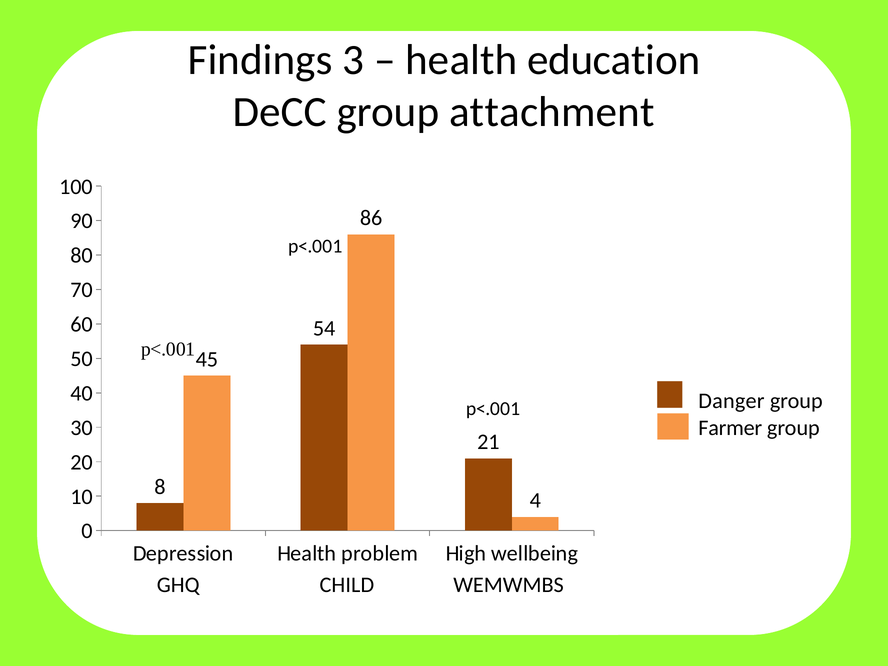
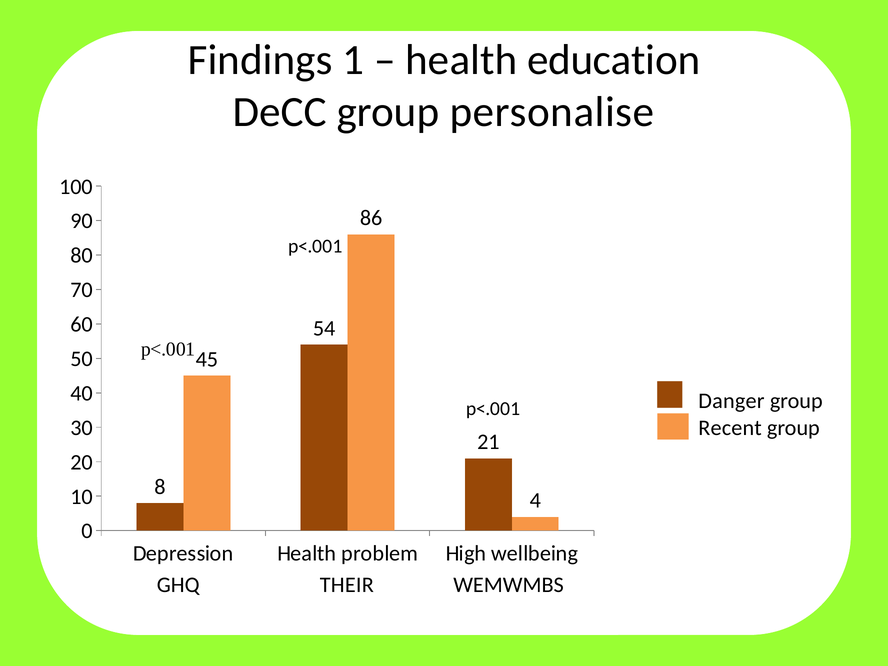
3: 3 -> 1
attachment: attachment -> personalise
Farmer: Farmer -> Recent
CHILD: CHILD -> THEIR
